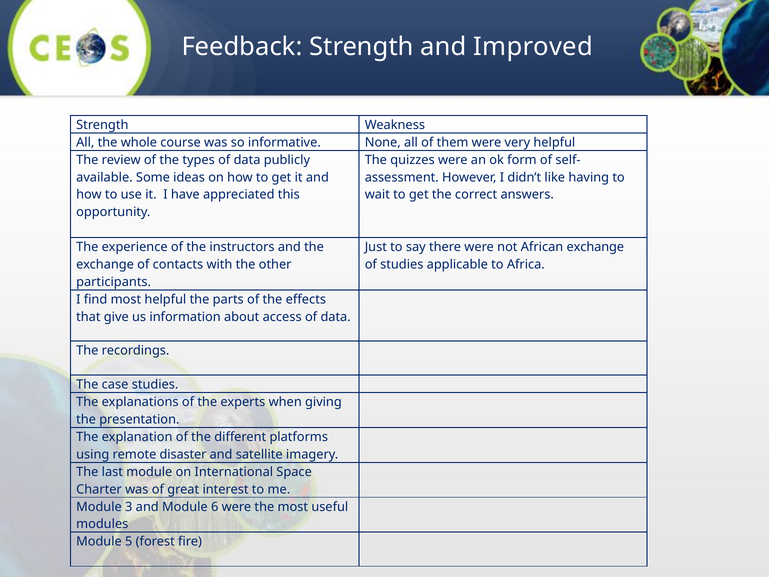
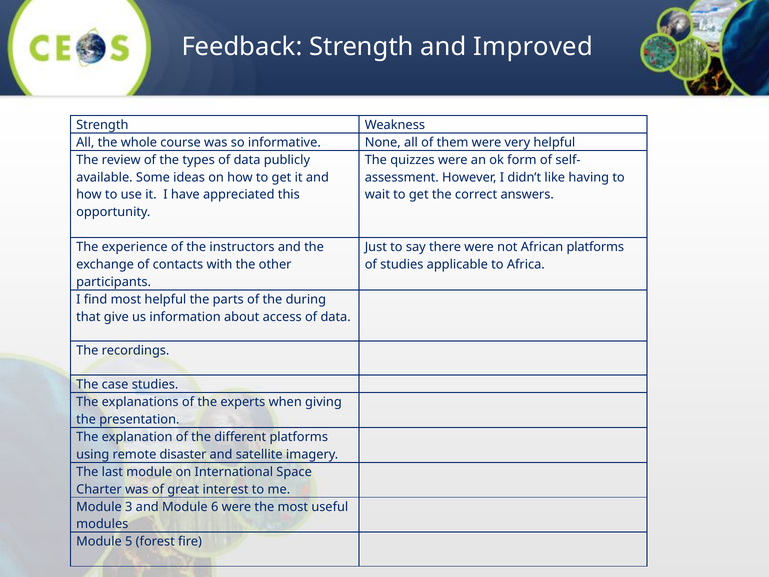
African exchange: exchange -> platforms
effects: effects -> during
